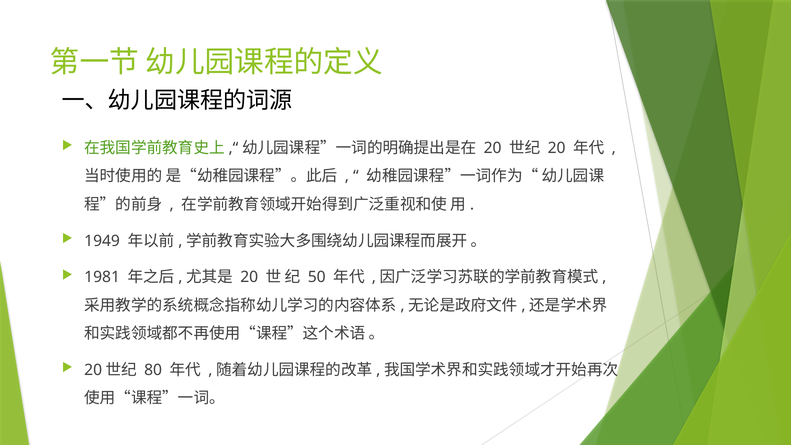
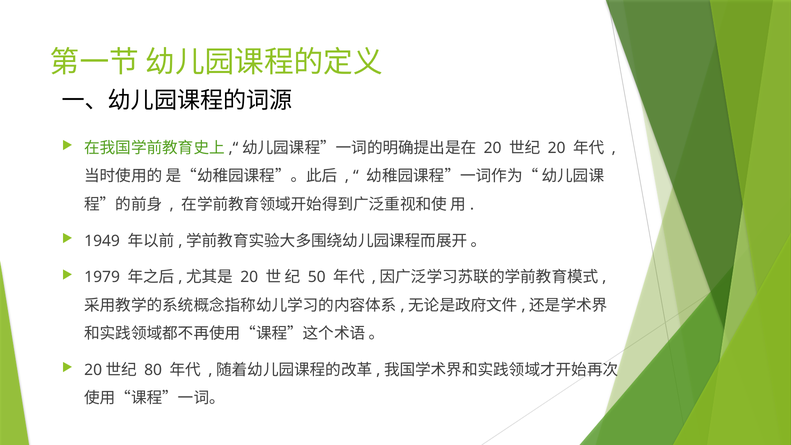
1981: 1981 -> 1979
